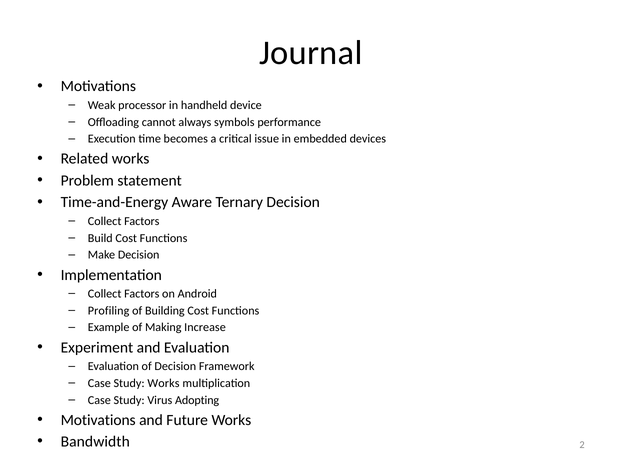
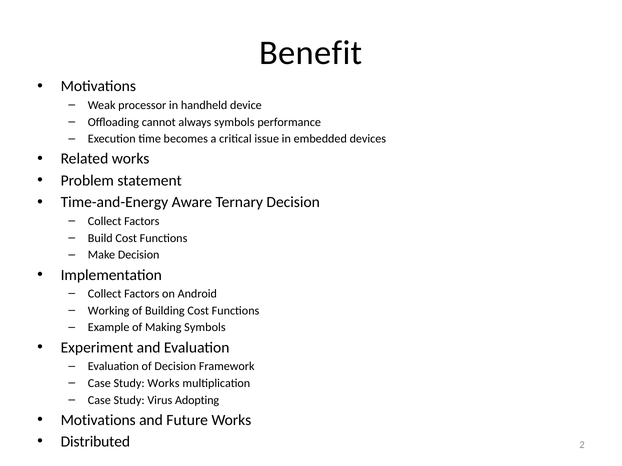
Journal: Journal -> Benefit
Profiling: Profiling -> Working
Making Increase: Increase -> Symbols
Bandwidth: Bandwidth -> Distributed
